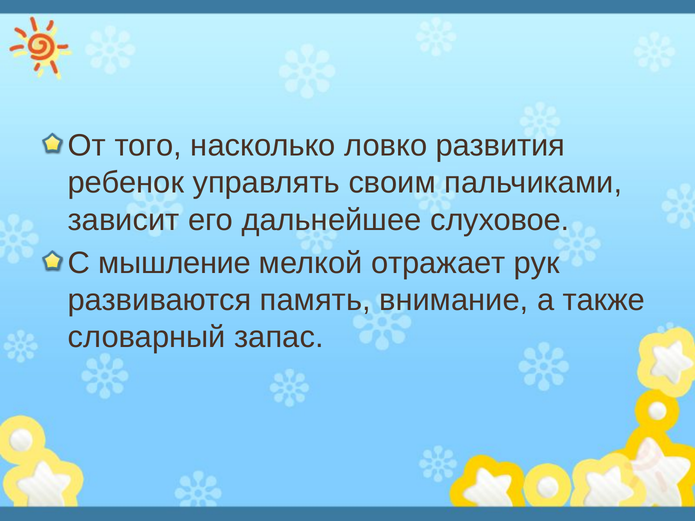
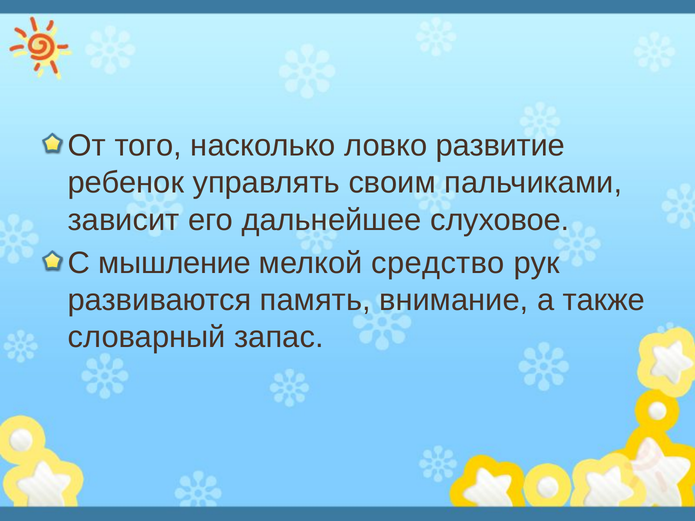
развития: развития -> развитие
отражает: отражает -> средство
